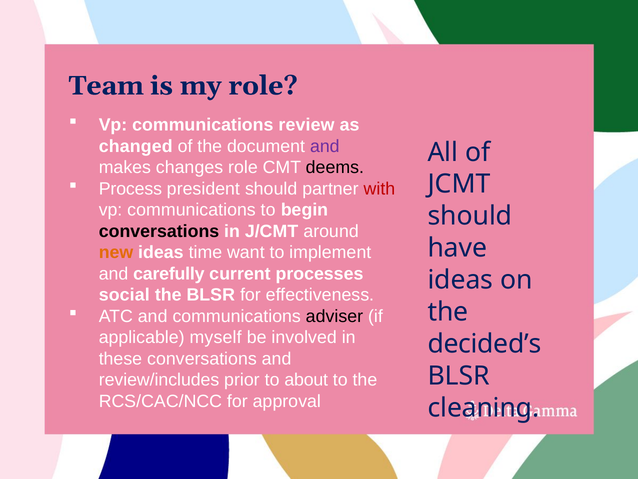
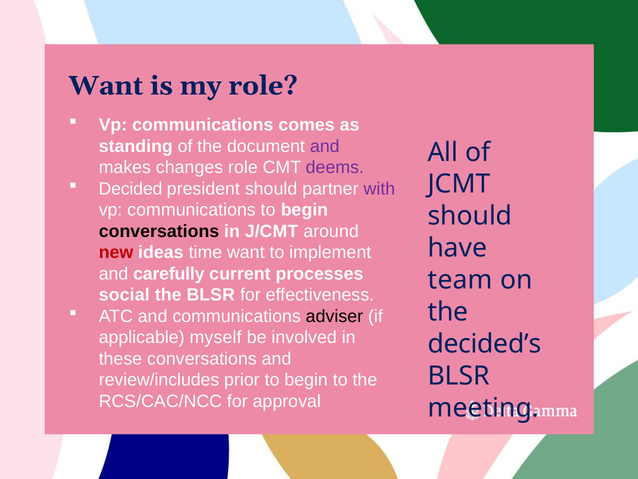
Team at (106, 86): Team -> Want
review: review -> comes
changed: changed -> standing
deems colour: black -> purple
Process: Process -> Decided
with colour: red -> purple
new colour: orange -> red
ideas at (460, 280): ideas -> team
prior to about: about -> begin
cleaning: cleaning -> meeting
